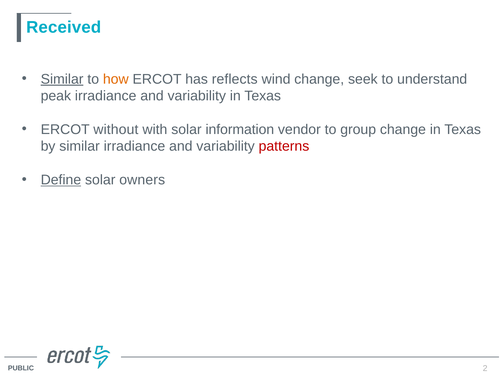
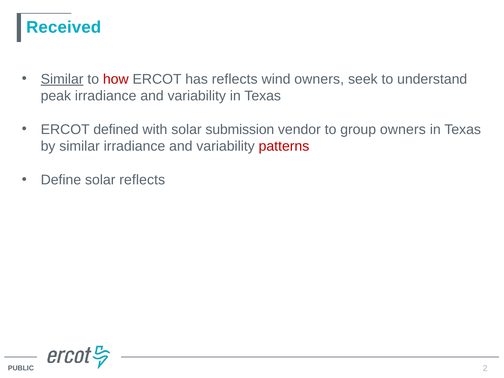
how colour: orange -> red
wind change: change -> owners
without: without -> defined
information: information -> submission
group change: change -> owners
Define underline: present -> none
solar owners: owners -> reflects
